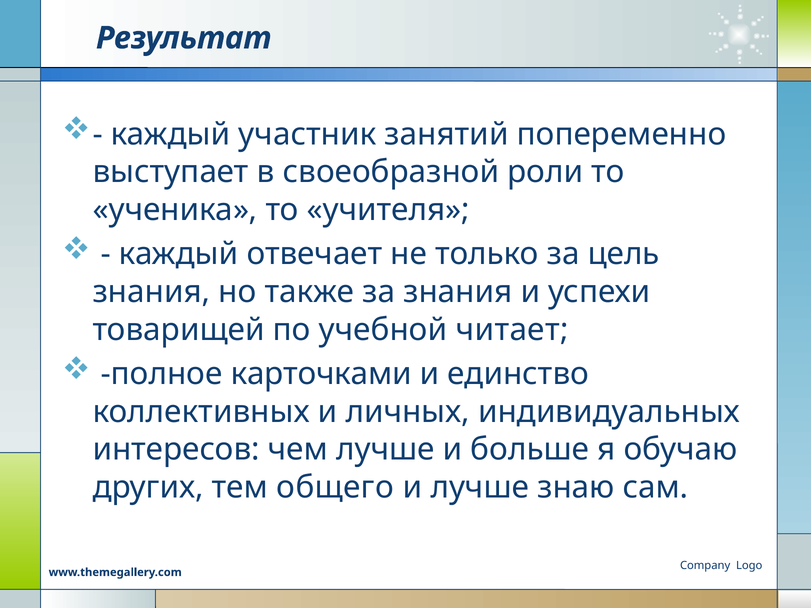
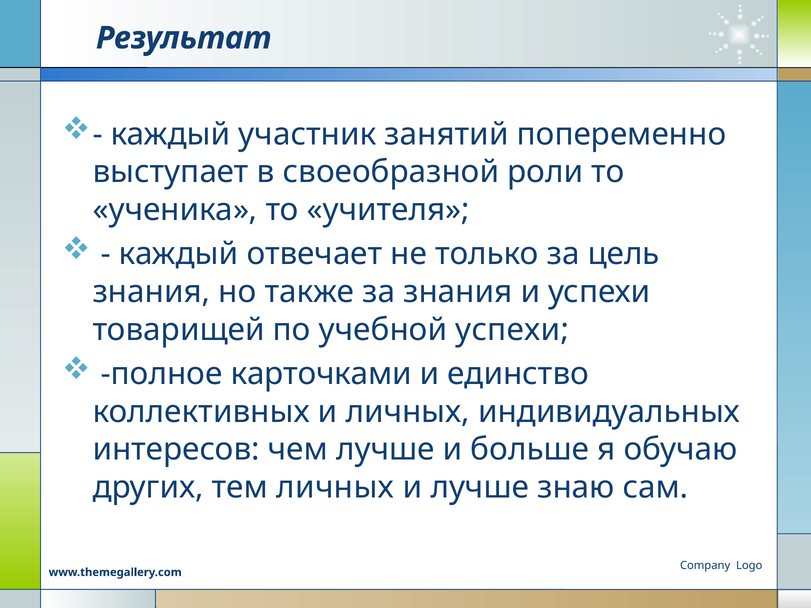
учебной читает: читает -> успехи
тем общего: общего -> личных
